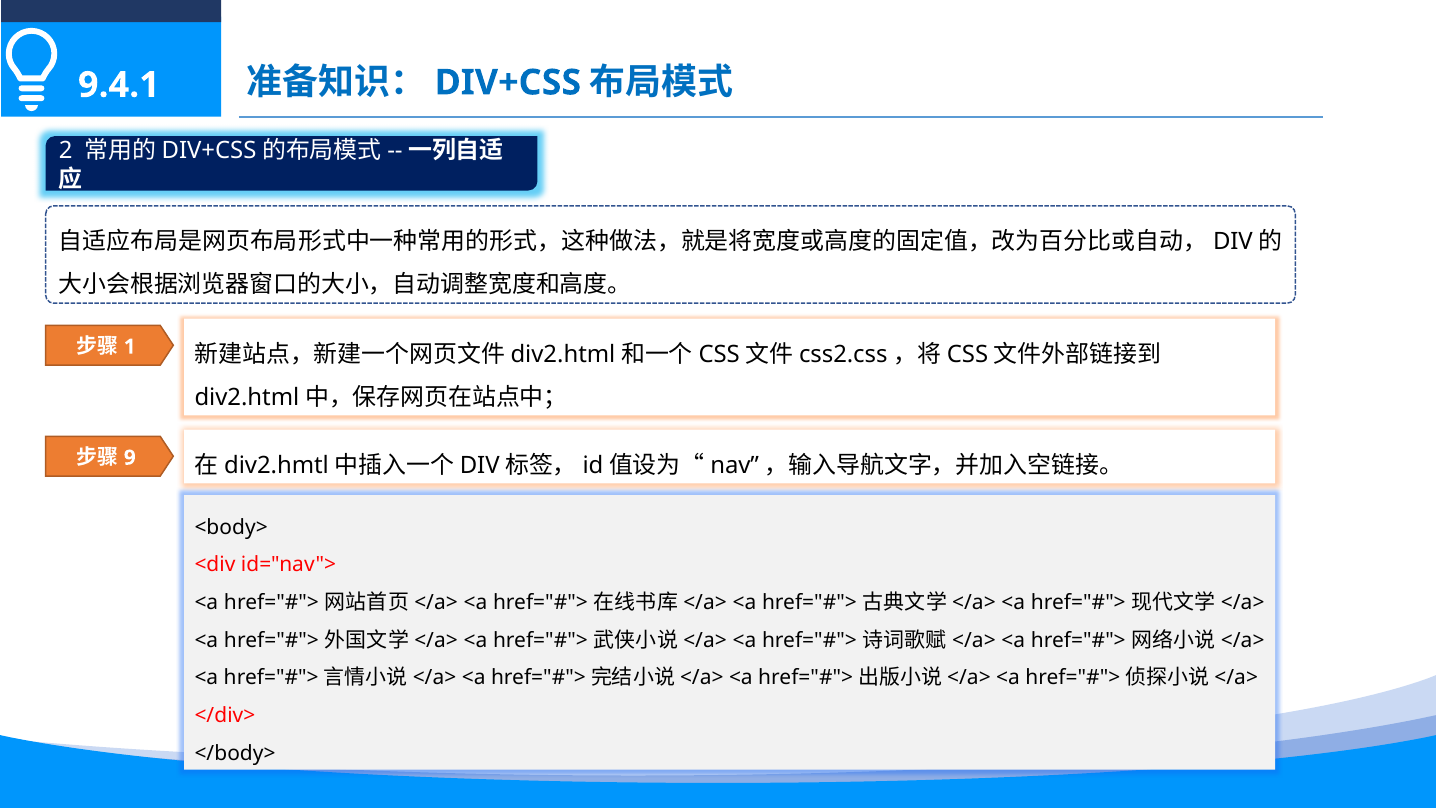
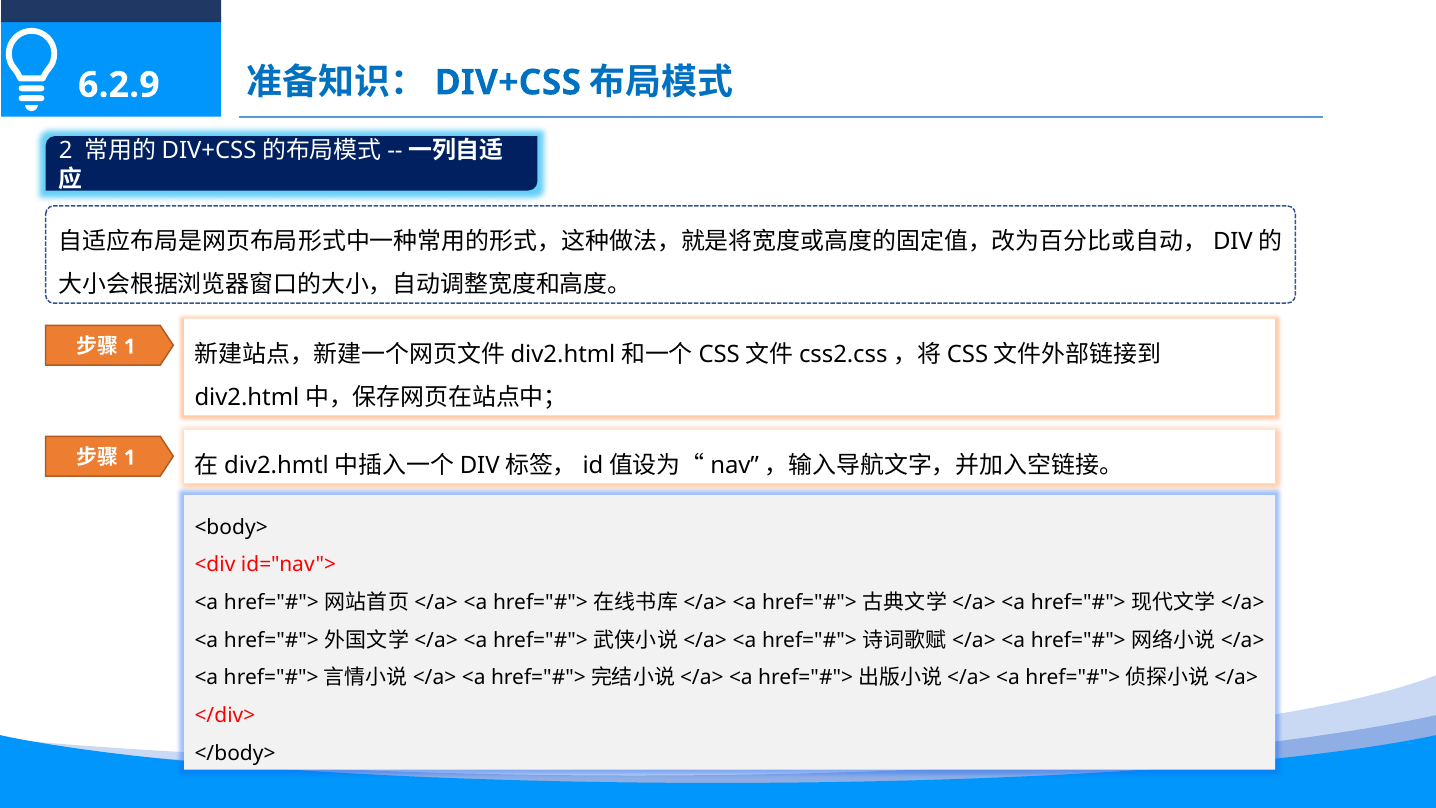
9.4.1: 9.4.1 -> 6.2.9
9 at (130, 458): 9 -> 1
